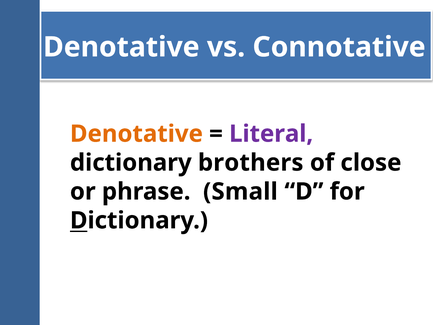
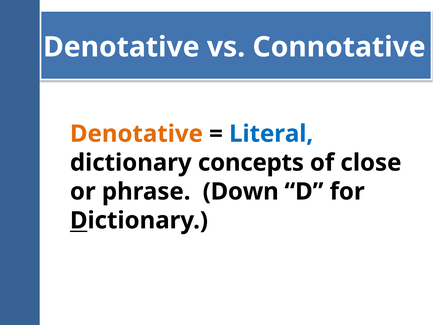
Literal colour: purple -> blue
brothers: brothers -> concepts
Small: Small -> Down
